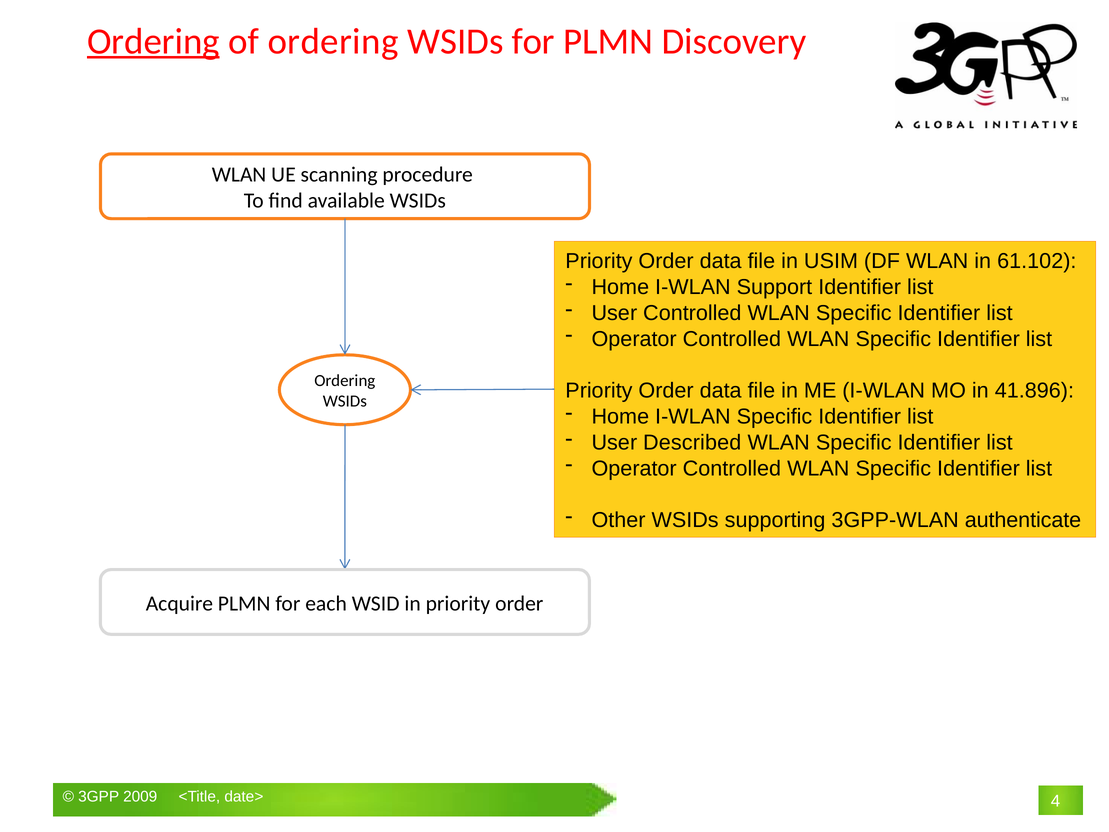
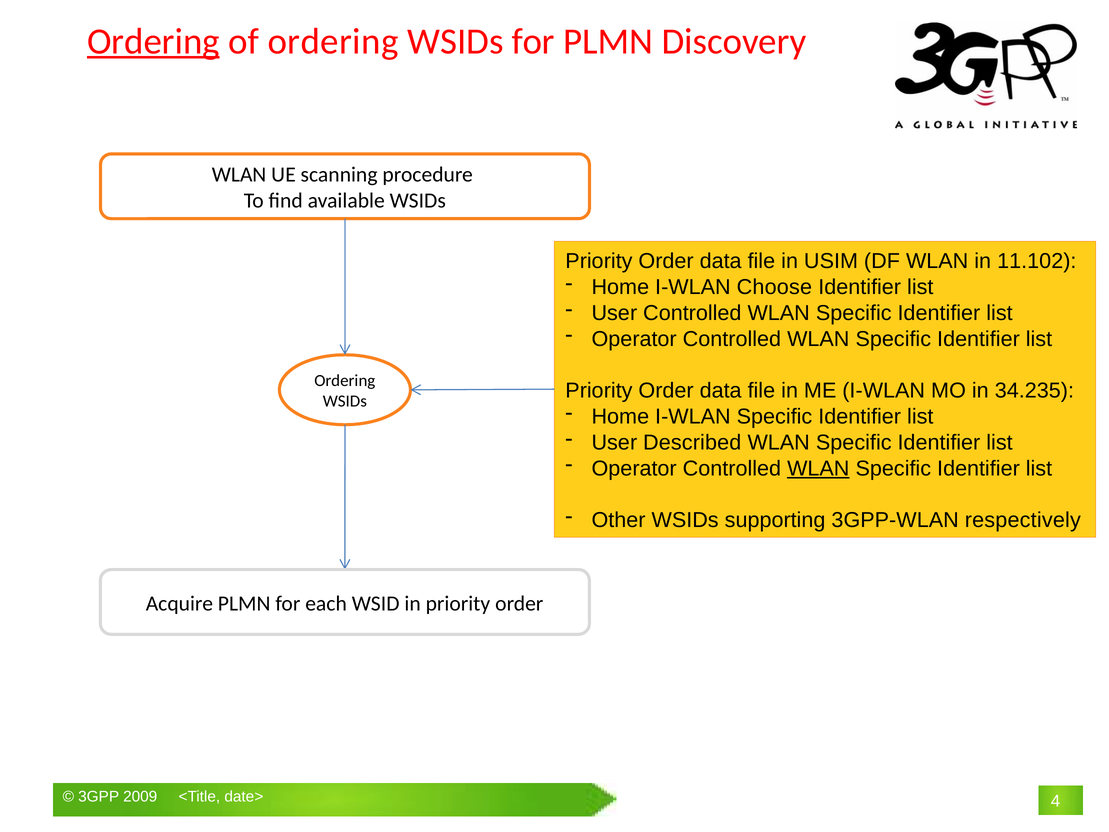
61.102: 61.102 -> 11.102
Support: Support -> Choose
41.896: 41.896 -> 34.235
WLAN at (818, 468) underline: none -> present
authenticate: authenticate -> respectively
